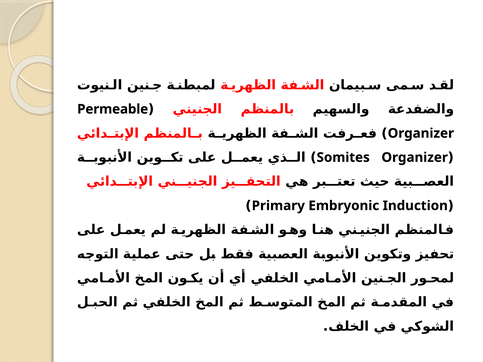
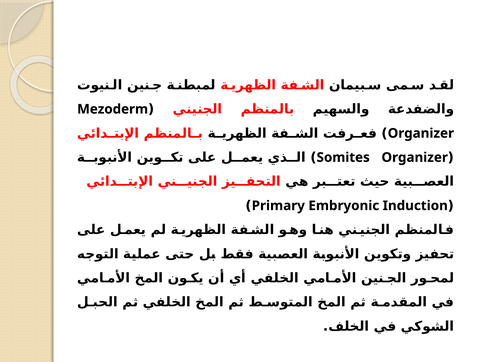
Permeable: Permeable -> Mezoderm
